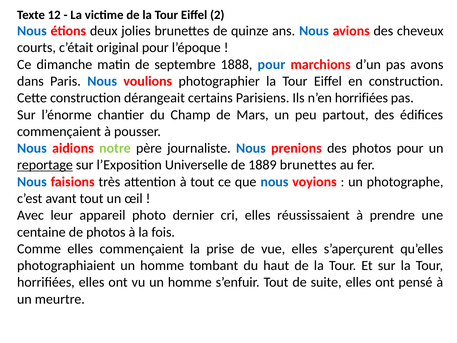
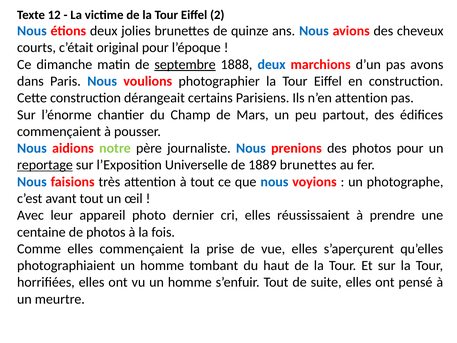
septembre underline: none -> present
1888 pour: pour -> deux
n’en horrifiées: horrifiées -> attention
